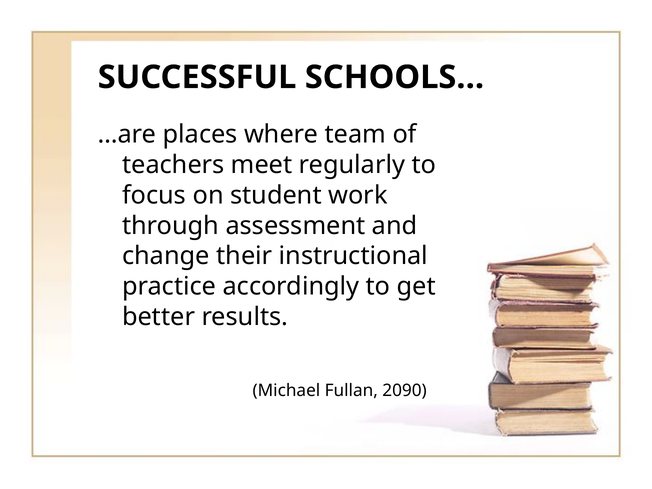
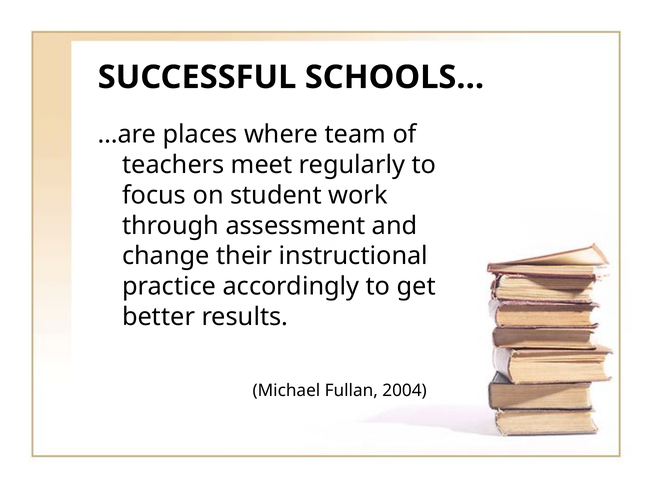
2090: 2090 -> 2004
